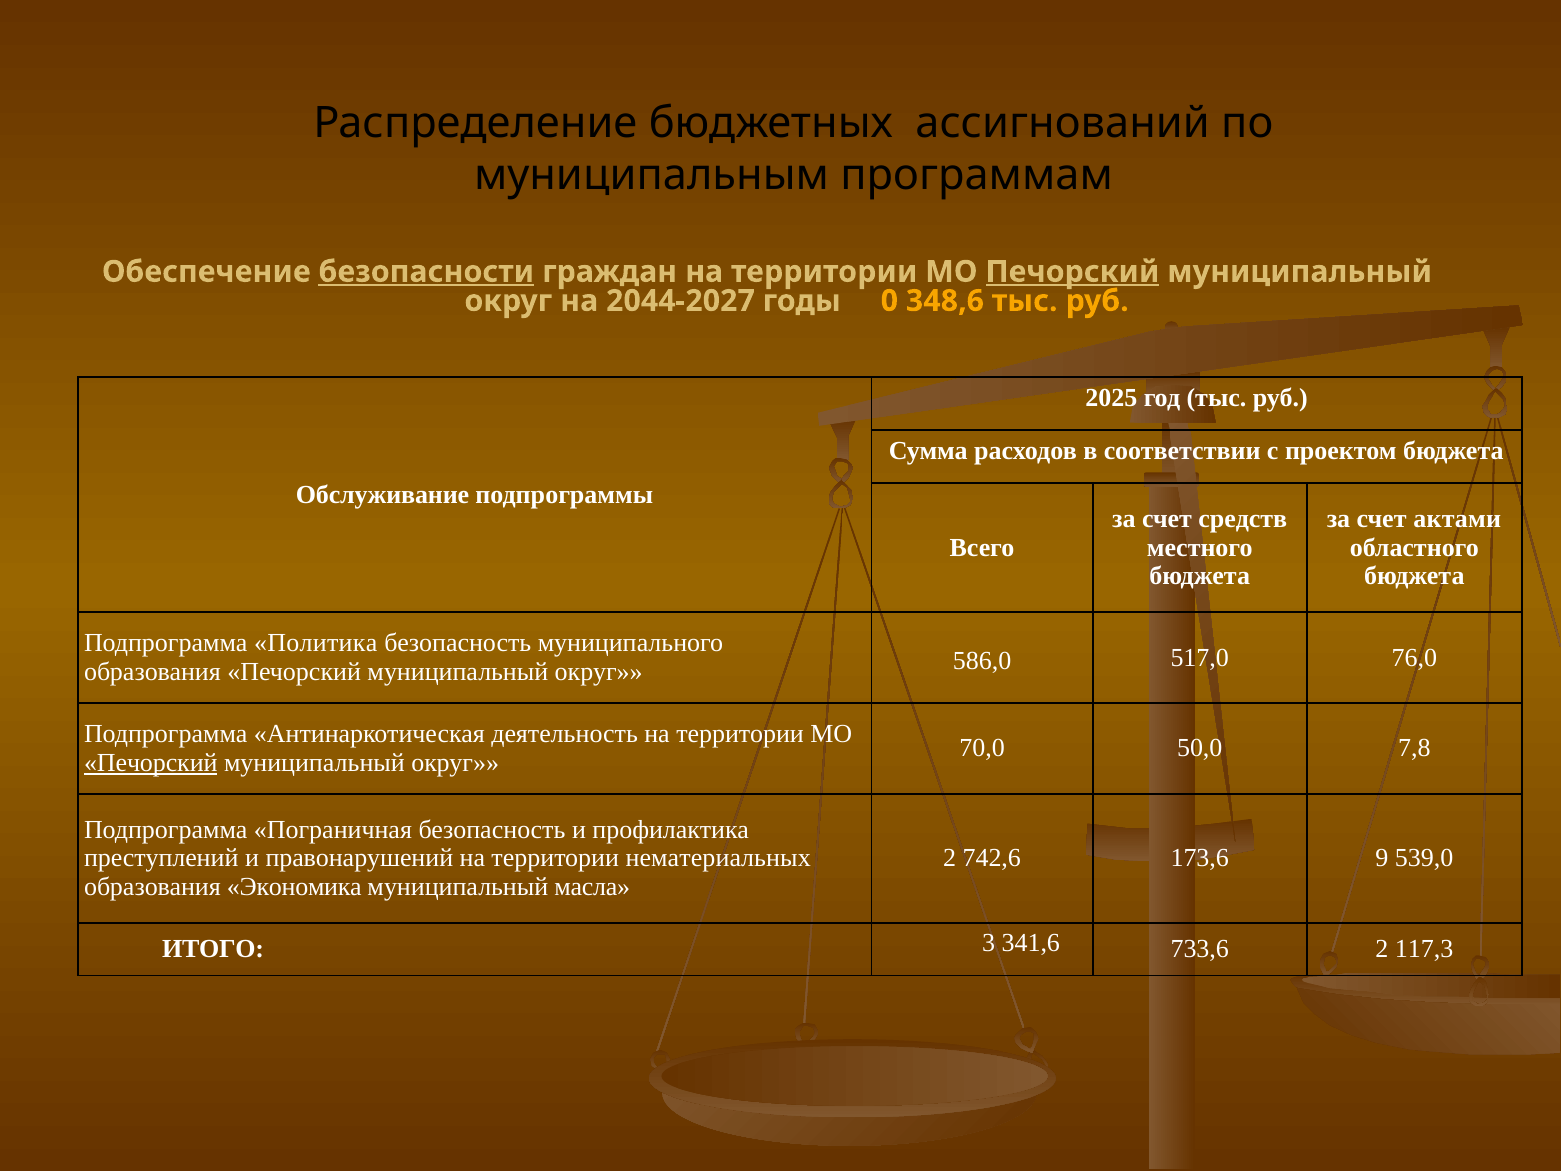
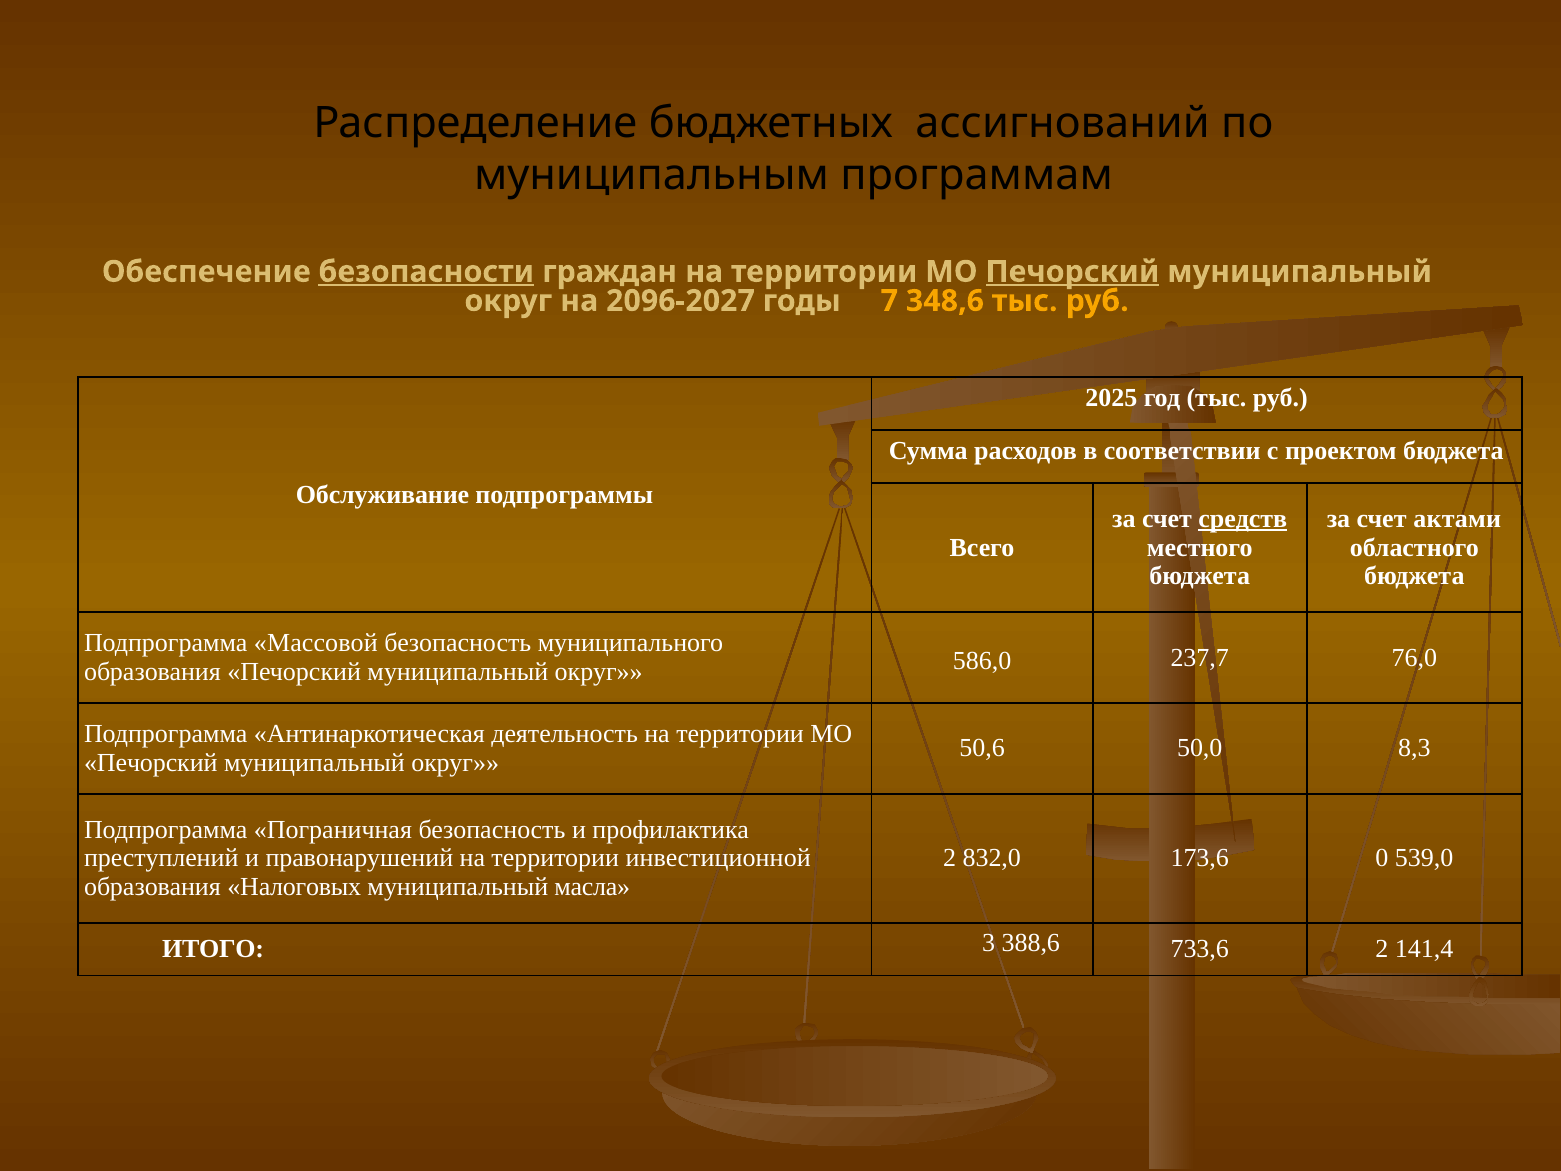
2044-2027: 2044-2027 -> 2096-2027
0: 0 -> 7
средств underline: none -> present
Политика: Политика -> Массовой
517,0: 517,0 -> 237,7
70,0: 70,0 -> 50,6
7,8: 7,8 -> 8,3
Печорский at (151, 763) underline: present -> none
нематериальных: нематериальных -> инвестиционной
742,6: 742,6 -> 832,0
9: 9 -> 0
Экономика: Экономика -> Налоговых
341,6: 341,6 -> 388,6
117,3: 117,3 -> 141,4
